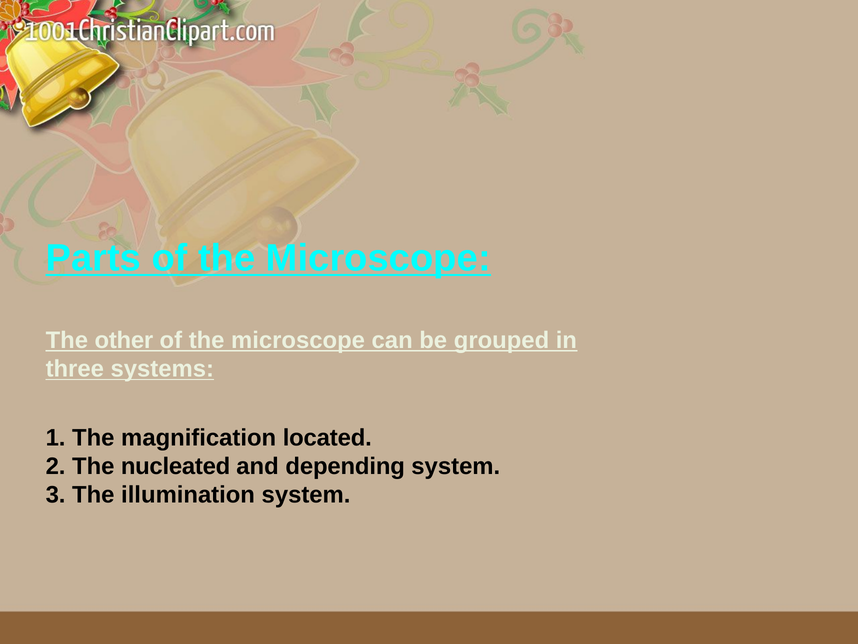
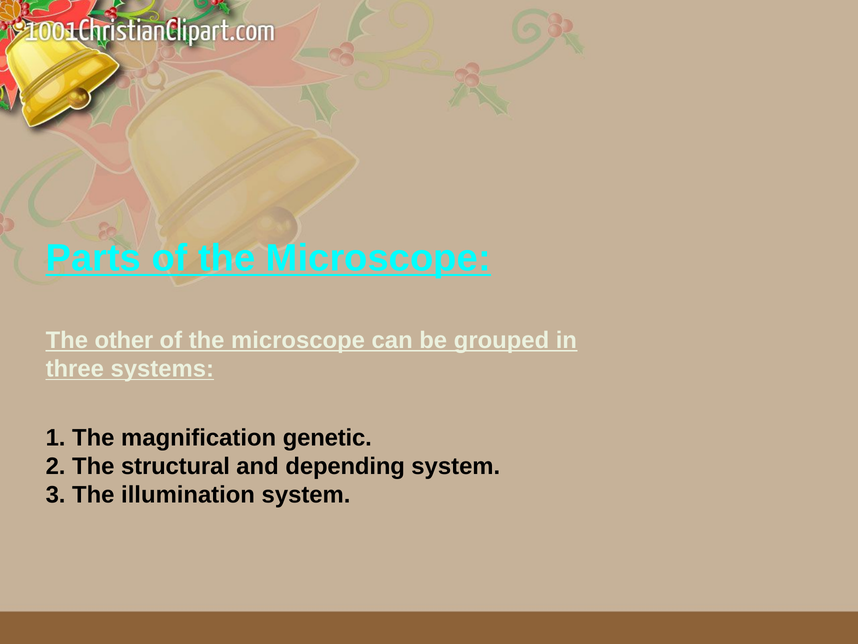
located: located -> genetic
nucleated: nucleated -> structural
